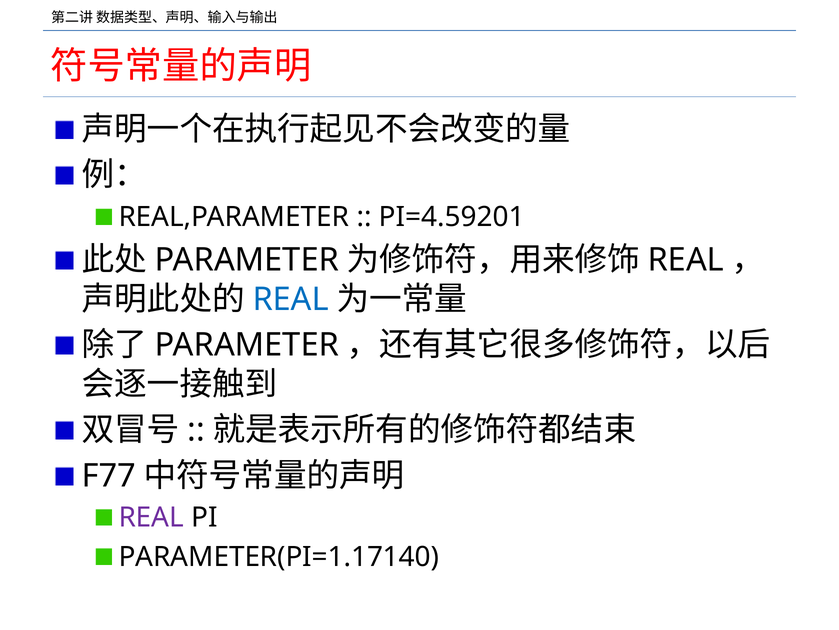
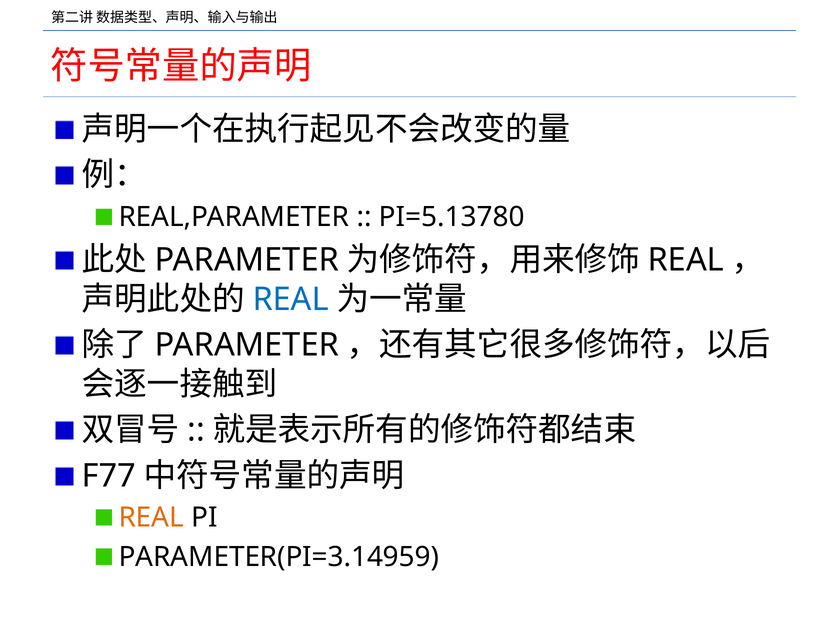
PI=4.59201: PI=4.59201 -> PI=5.13780
REAL at (151, 517) colour: purple -> orange
PARAMETER(PI=1.17140: PARAMETER(PI=1.17140 -> PARAMETER(PI=3.14959
